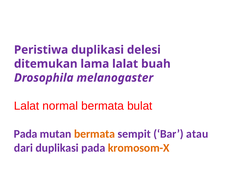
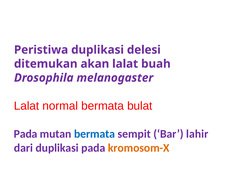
lama: lama -> akan
bermata at (95, 134) colour: orange -> blue
atau: atau -> lahir
